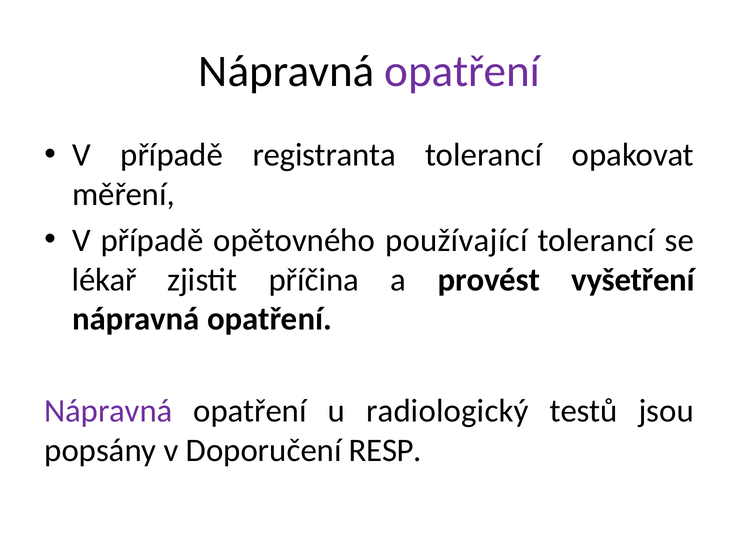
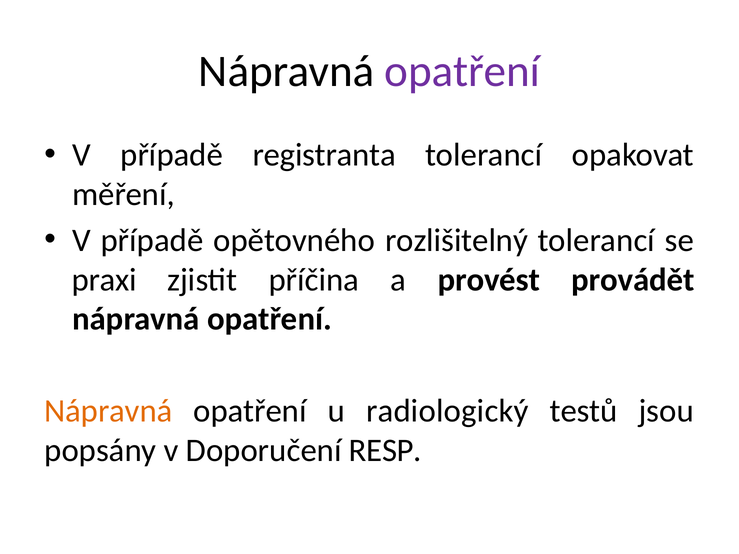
používající: používající -> rozlišitelný
lékař: lékař -> praxi
vyšetření: vyšetření -> provádět
Nápravná at (108, 411) colour: purple -> orange
